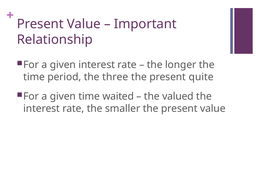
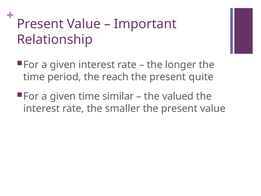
three: three -> reach
waited: waited -> similar
